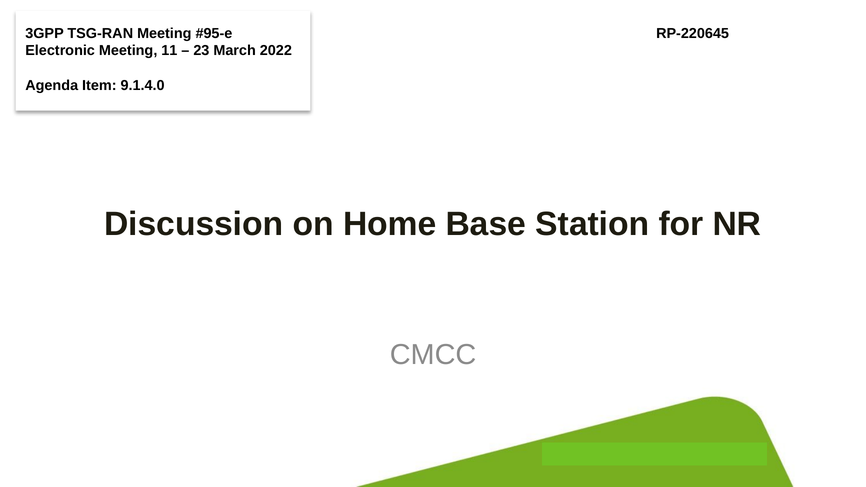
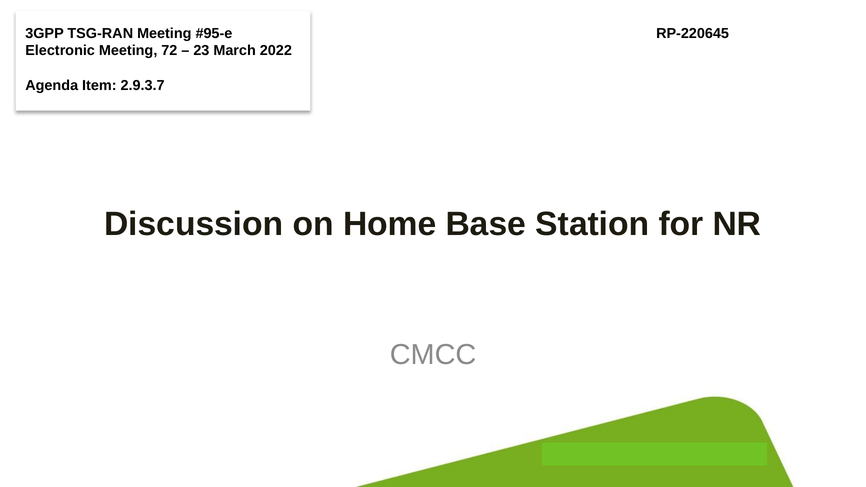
11: 11 -> 72
9.1.4.0: 9.1.4.0 -> 2.9.3.7
